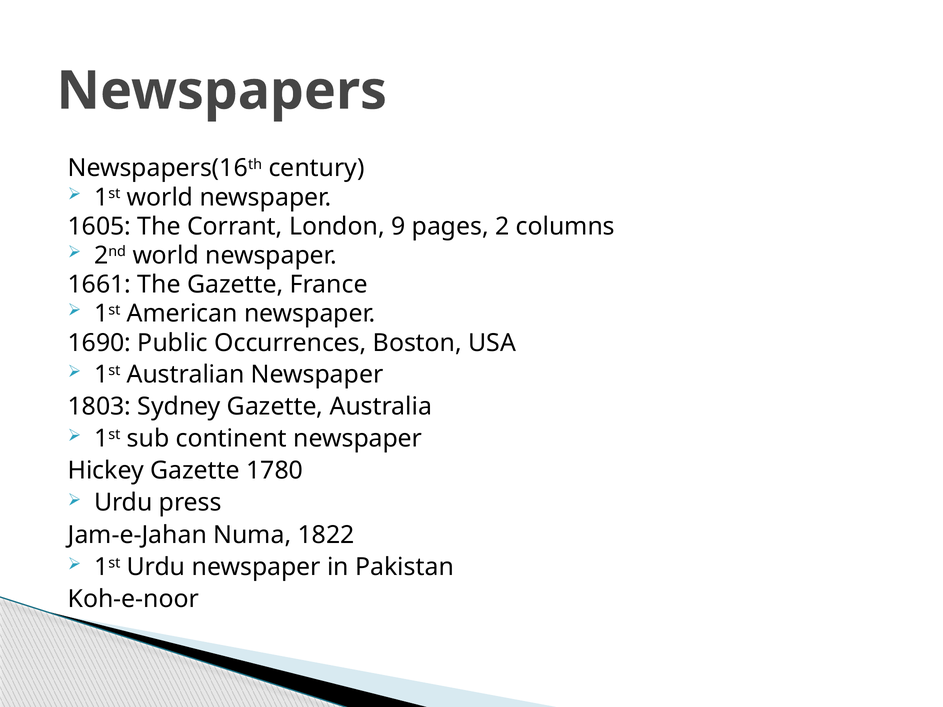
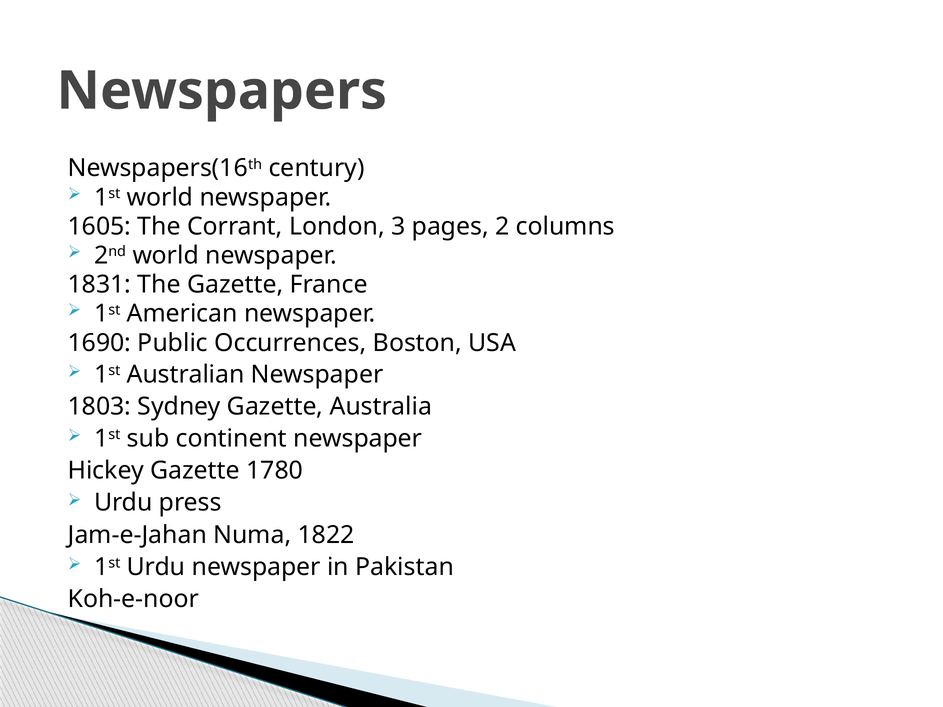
9: 9 -> 3
1661: 1661 -> 1831
